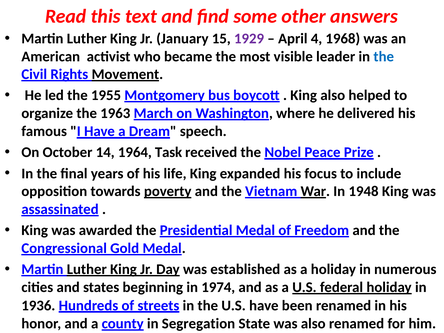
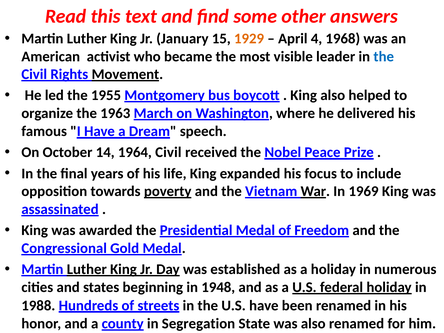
1929 colour: purple -> orange
1964 Task: Task -> Civil
1948: 1948 -> 1969
1974: 1974 -> 1948
1936: 1936 -> 1988
